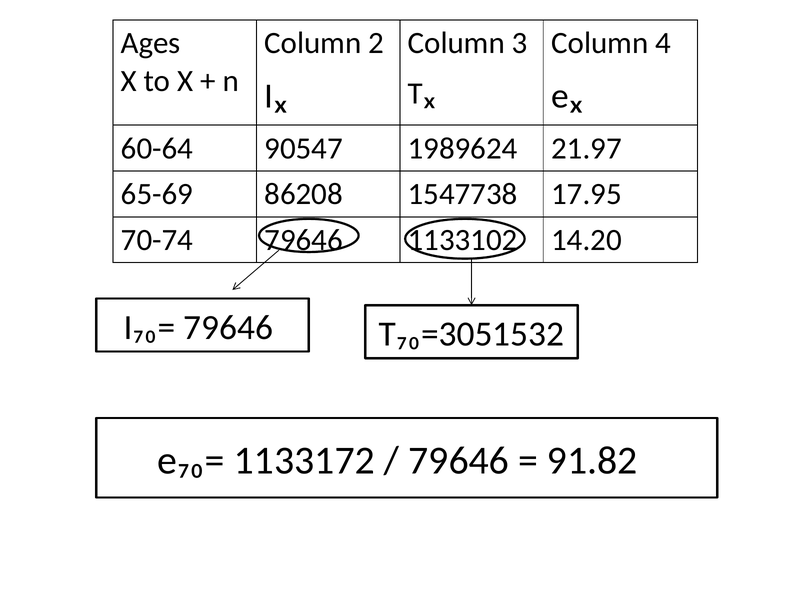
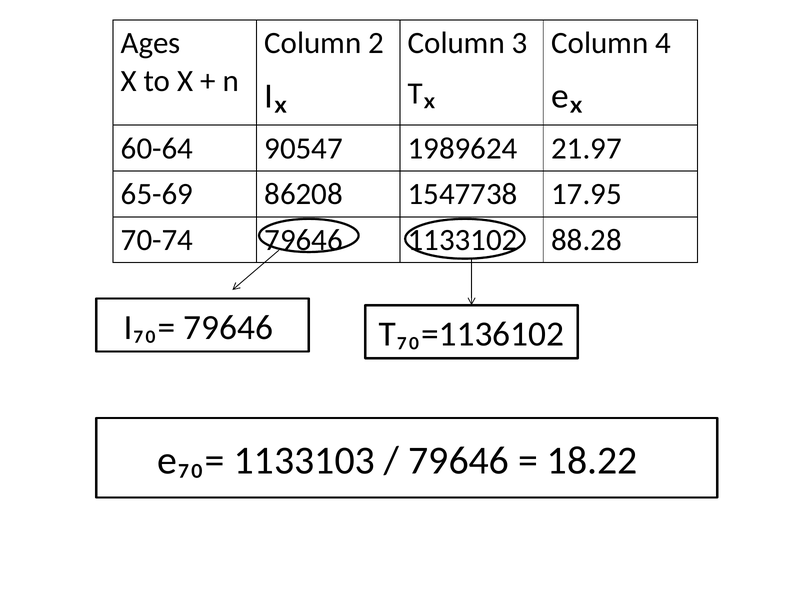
14.20: 14.20 -> 88.28
T₇₀=3051532: T₇₀=3051532 -> T₇₀=1136102
1133172: 1133172 -> 1133103
91.82: 91.82 -> 18.22
